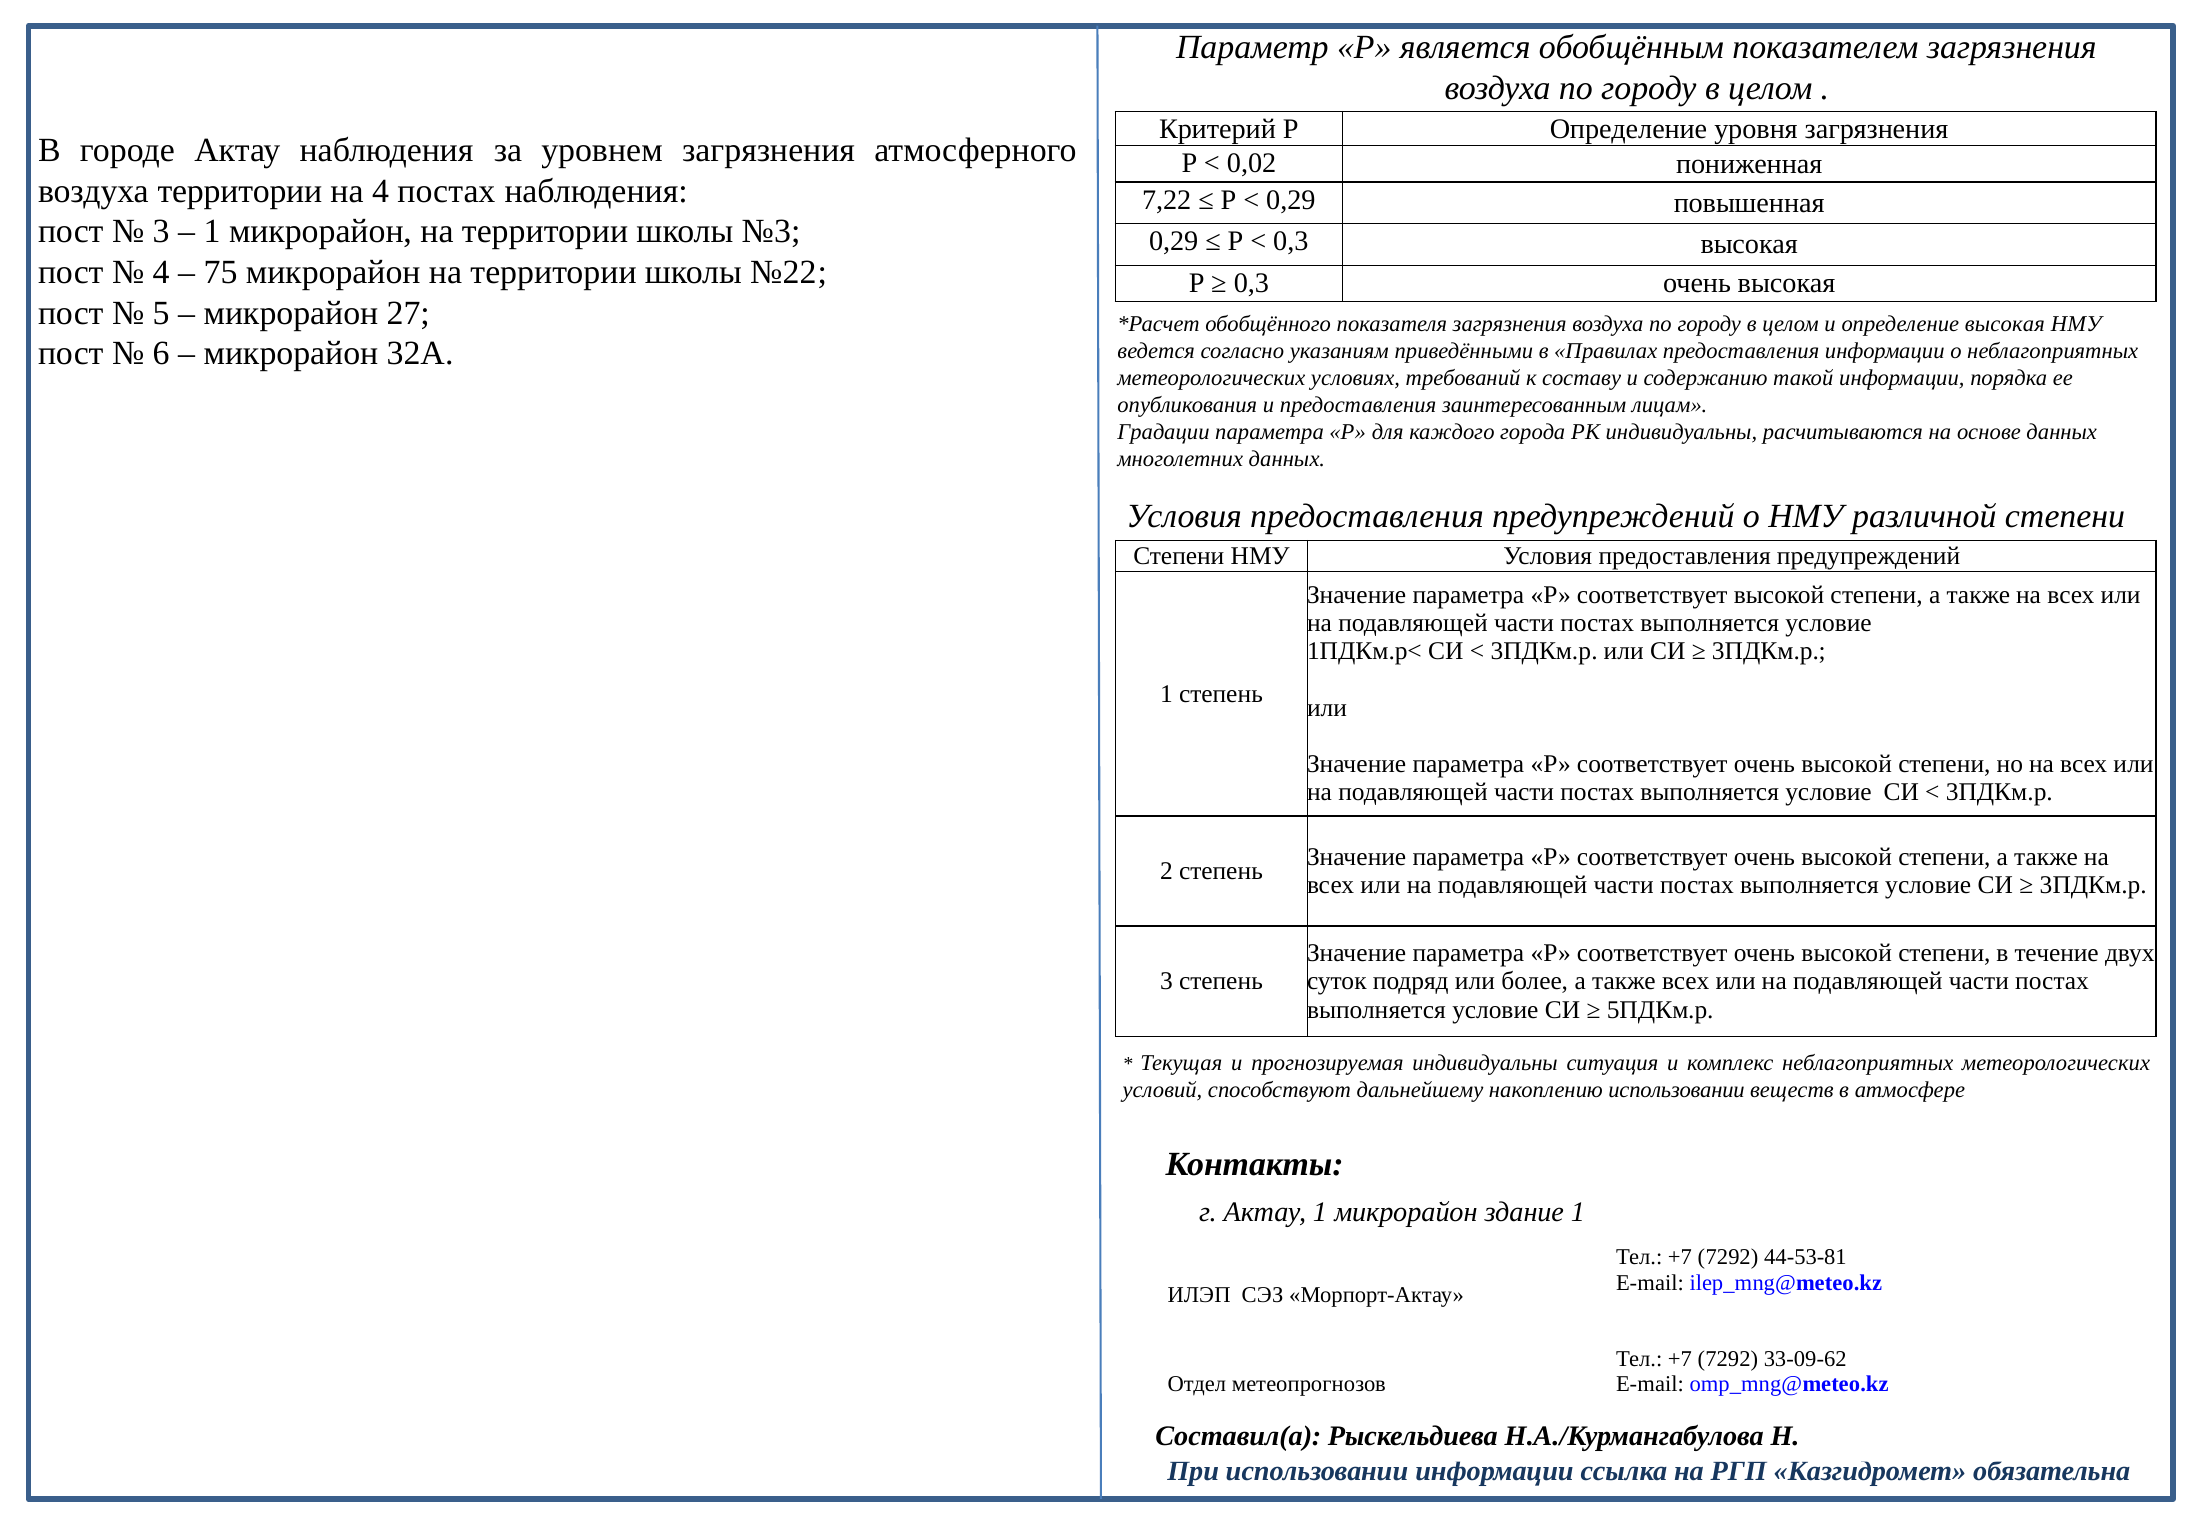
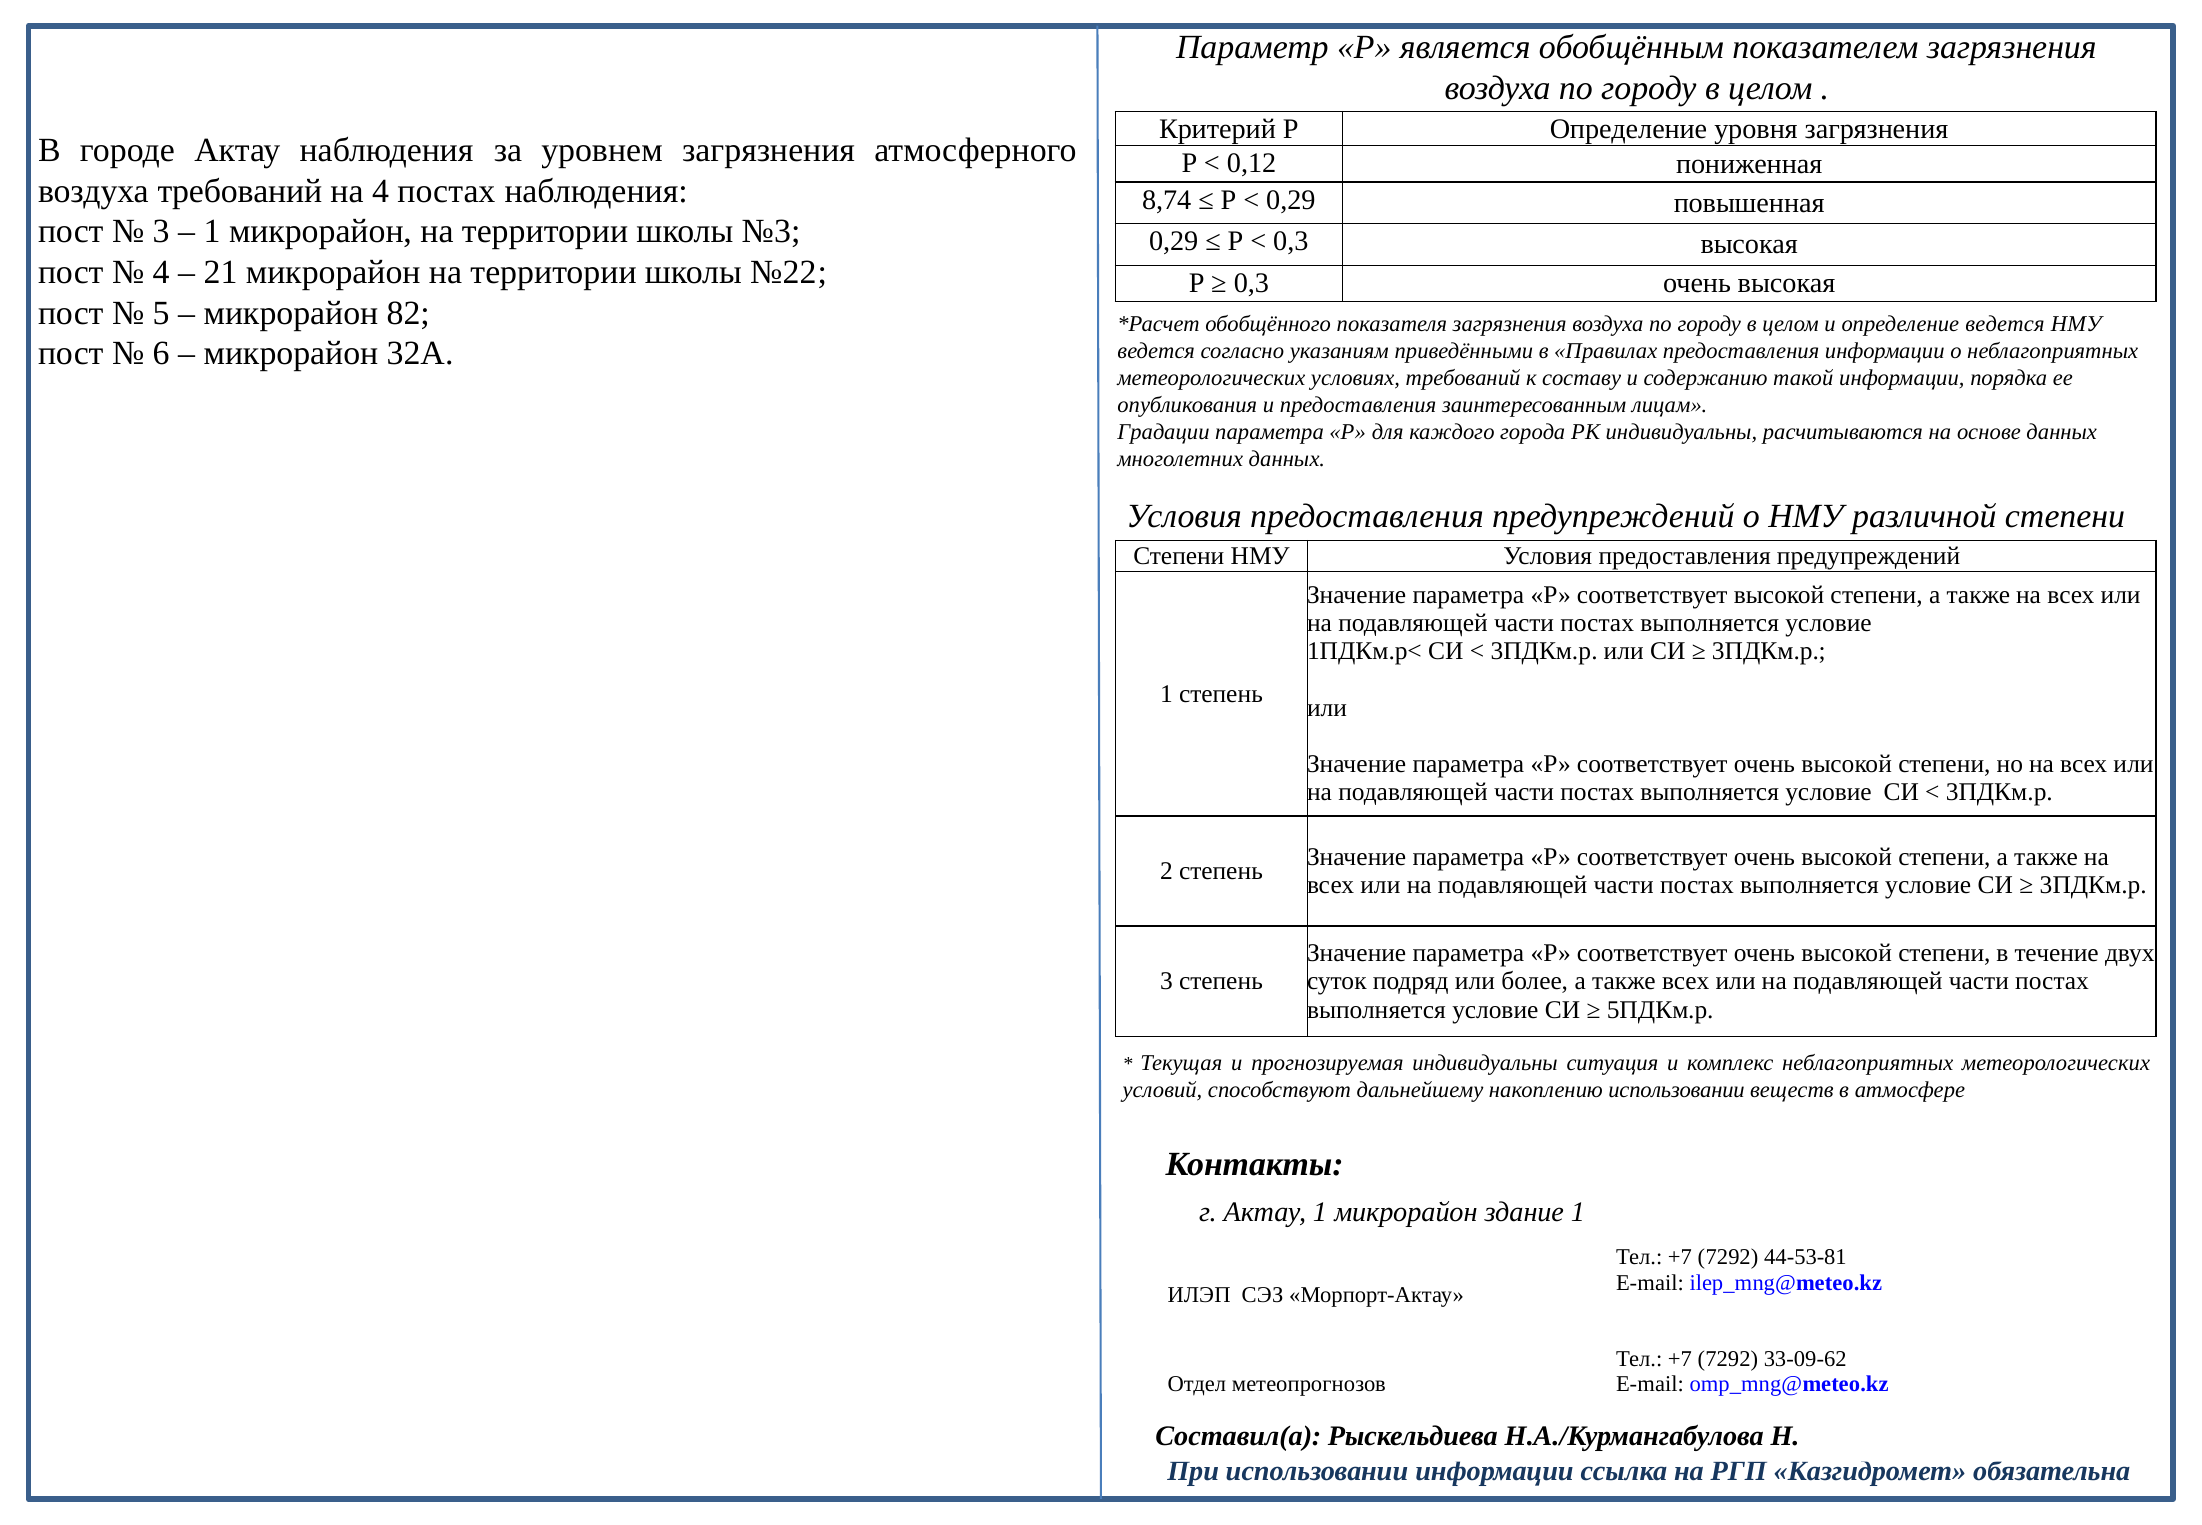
0,02: 0,02 -> 0,12
воздуха территории: территории -> требований
7,22: 7,22 -> 8,74
75: 75 -> 21
27: 27 -> 82
определение высокая: высокая -> ведется
